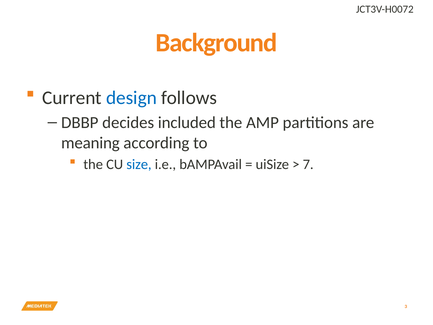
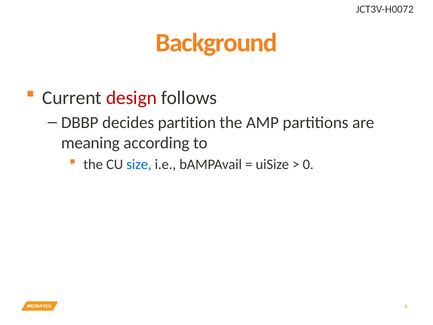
design colour: blue -> red
included: included -> partition
7: 7 -> 0
